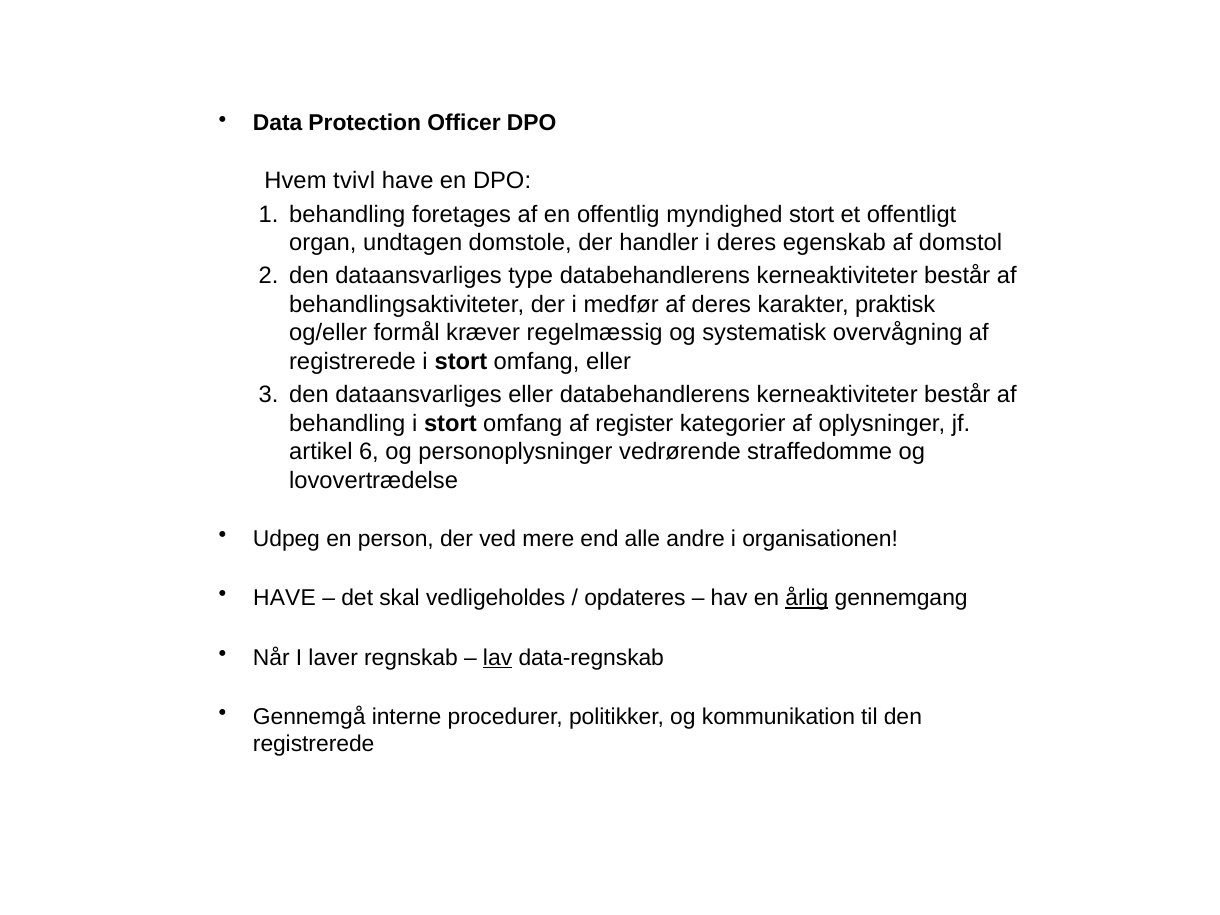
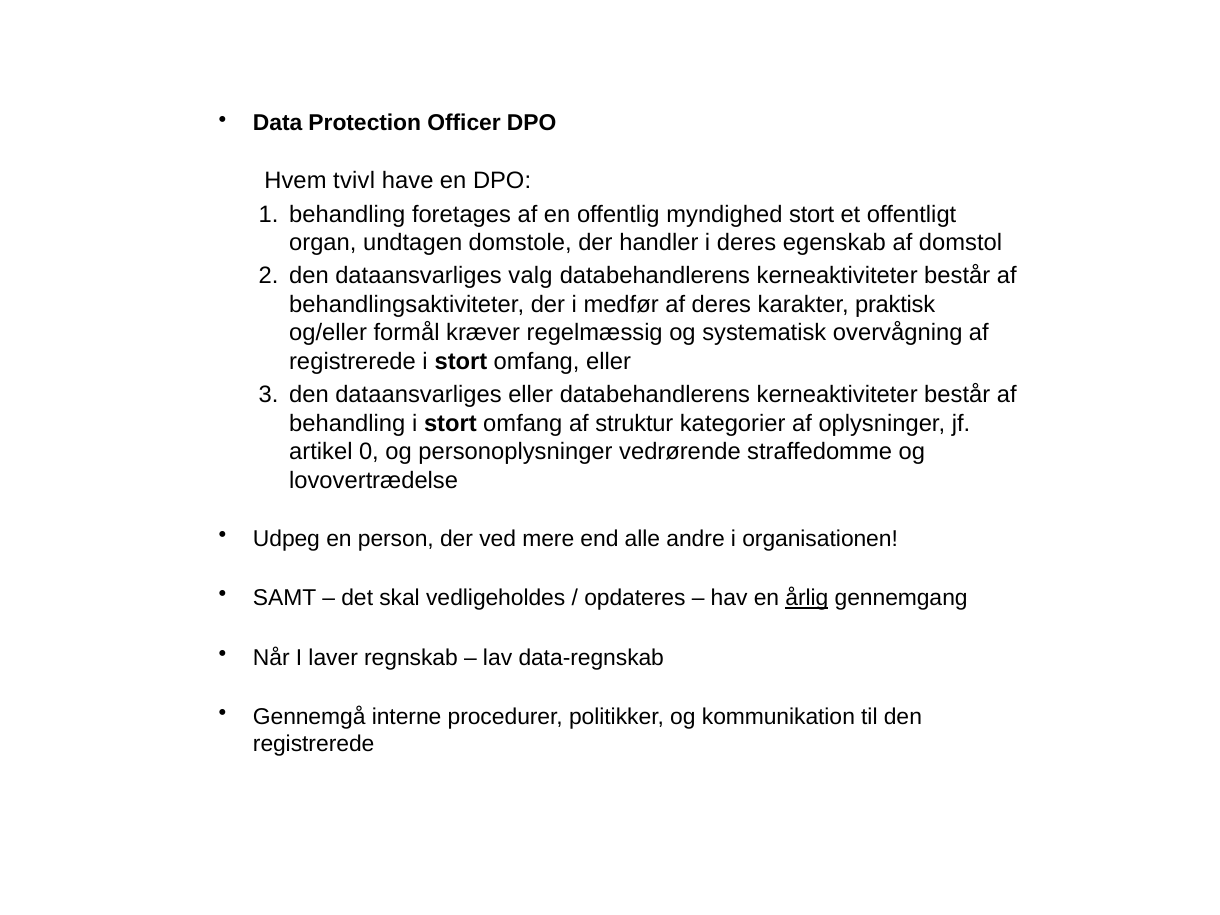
type: type -> valg
register: register -> struktur
6: 6 -> 0
HAVE at (284, 598): HAVE -> SAMT
lav underline: present -> none
